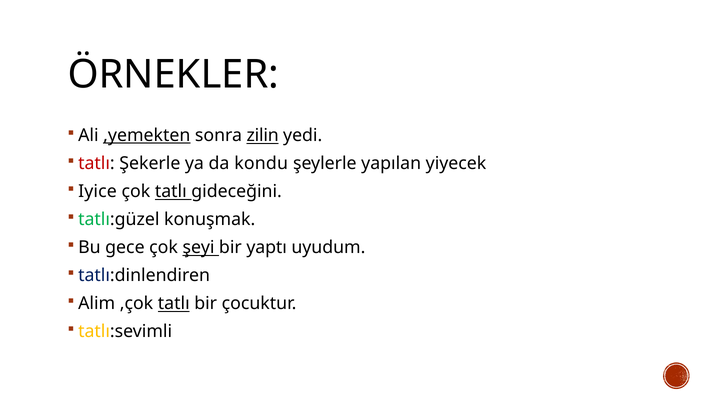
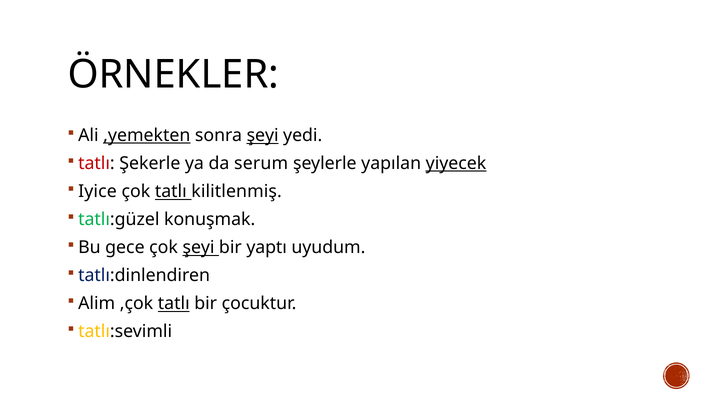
sonra zilin: zilin -> şeyi
kondu: kondu -> serum
yiyecek underline: none -> present
gideceğini: gideceğini -> kilitlenmiş
